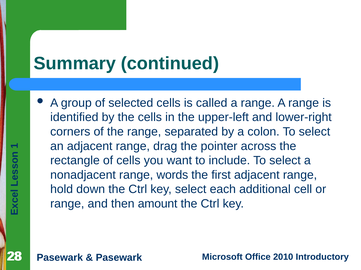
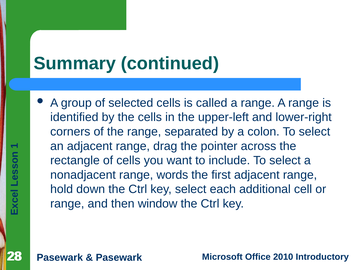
amount: amount -> window
